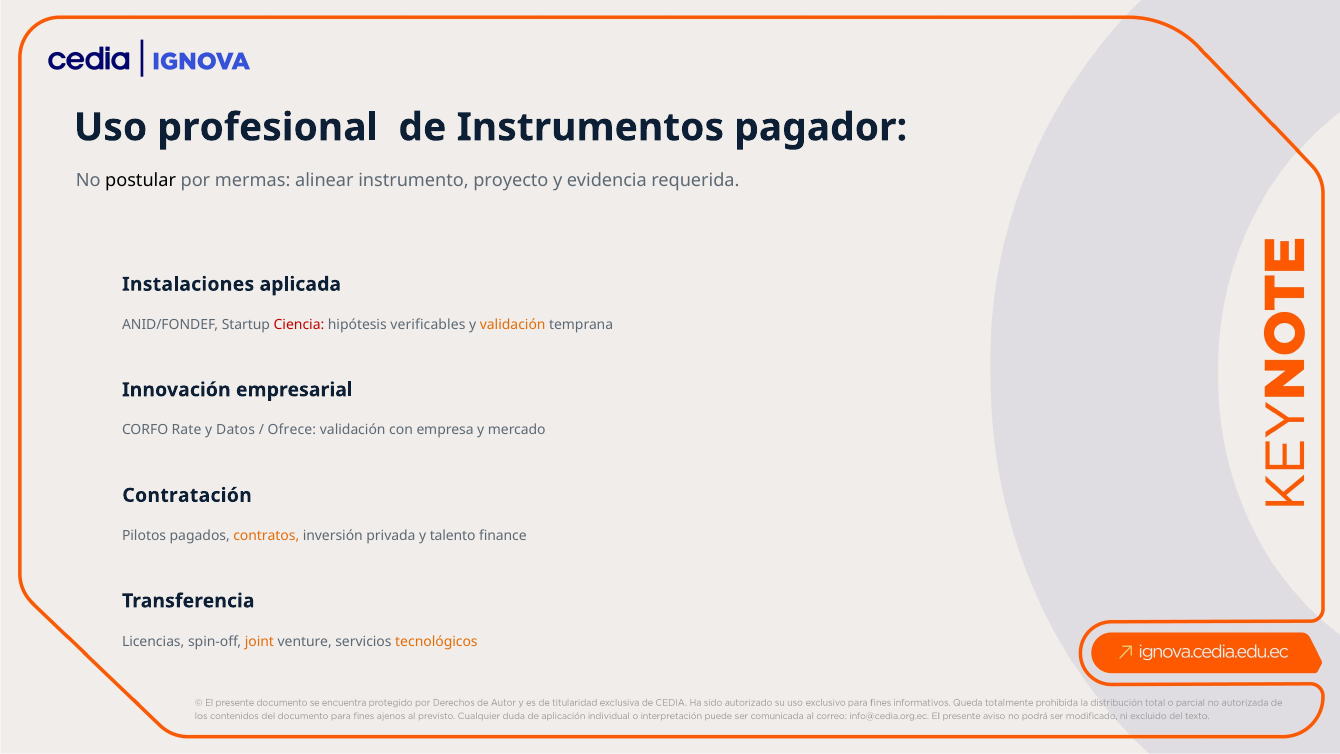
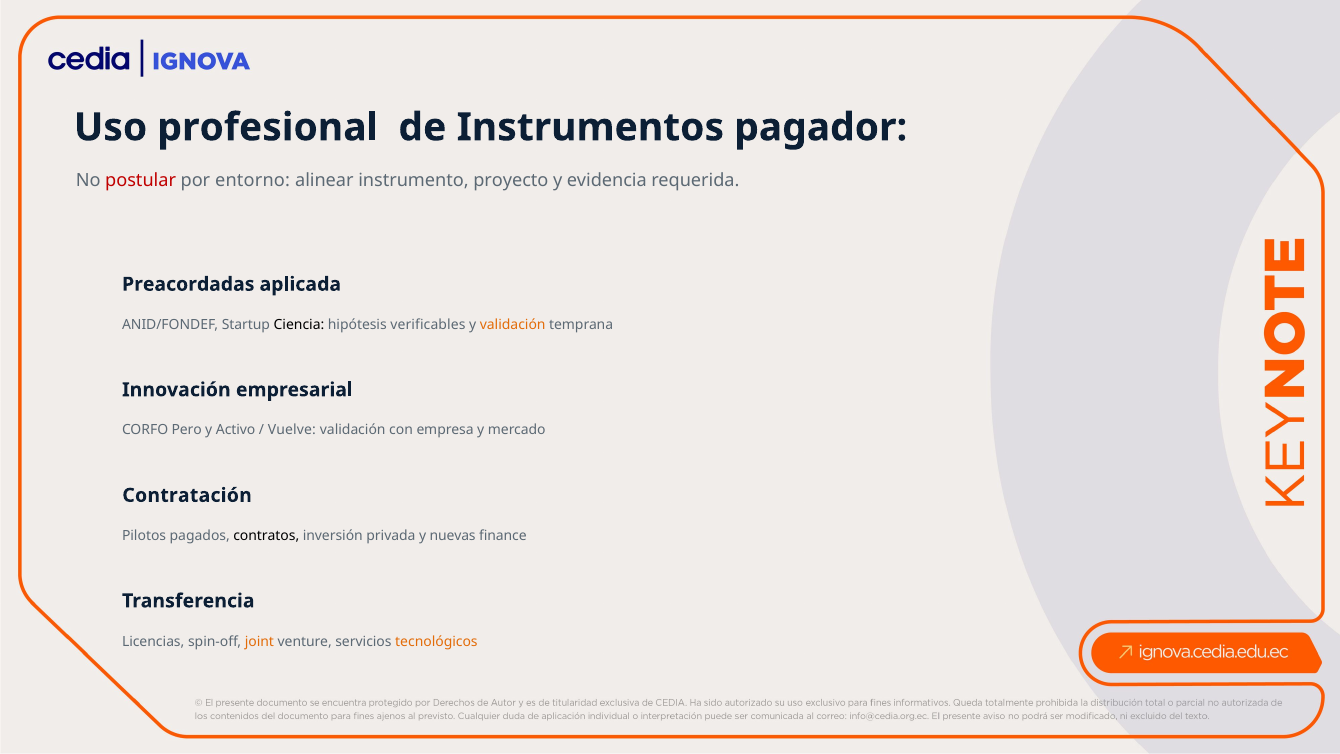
postular colour: black -> red
mermas: mermas -> entorno
Instalaciones: Instalaciones -> Preacordadas
Ciencia colour: red -> black
Rate: Rate -> Pero
Datos: Datos -> Activo
Ofrece: Ofrece -> Vuelve
contratos colour: orange -> black
talento: talento -> nuevas
